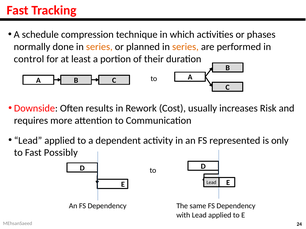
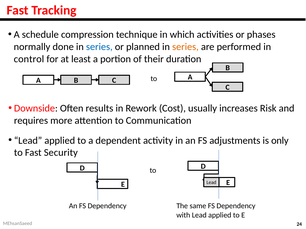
series at (99, 47) colour: orange -> blue
represented: represented -> adjustments
Possibly: Possibly -> Security
